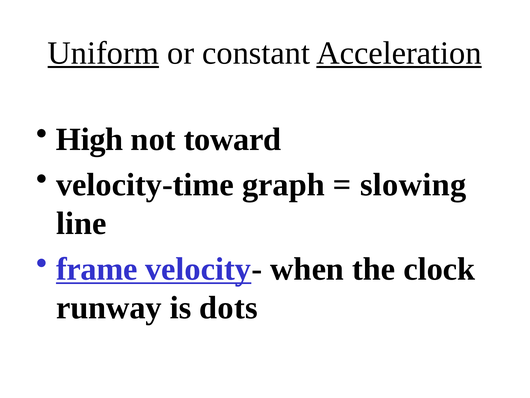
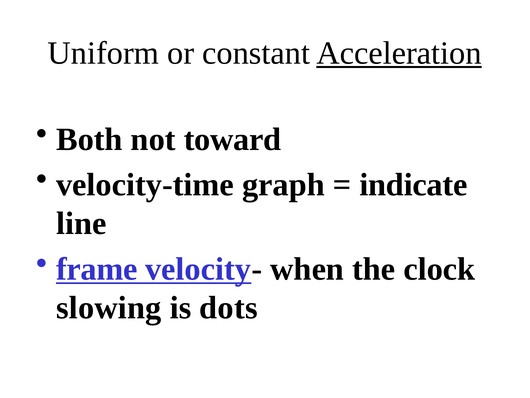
Uniform underline: present -> none
High: High -> Both
slowing: slowing -> indicate
runway: runway -> slowing
